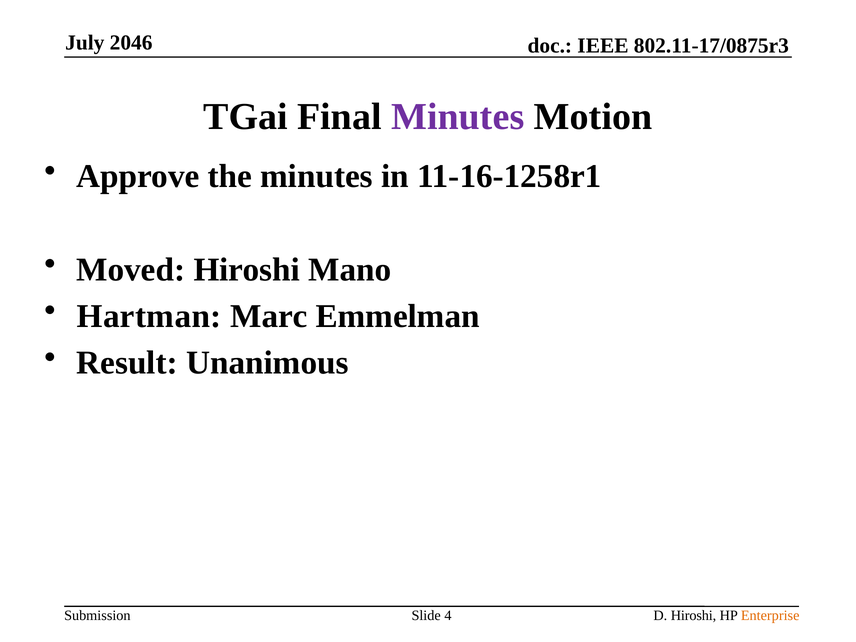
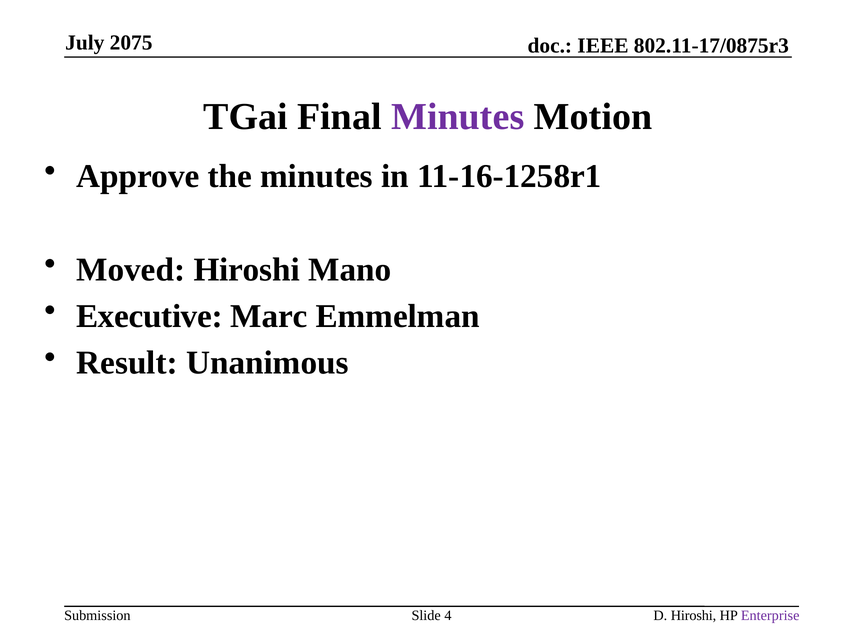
2046: 2046 -> 2075
Hartman: Hartman -> Executive
Enterprise colour: orange -> purple
